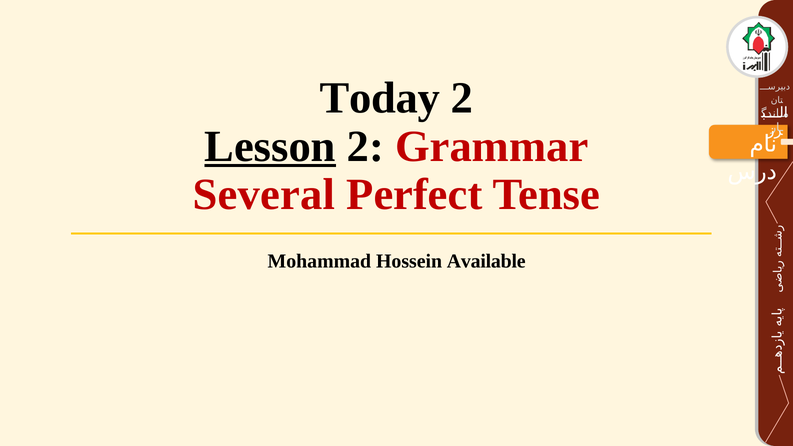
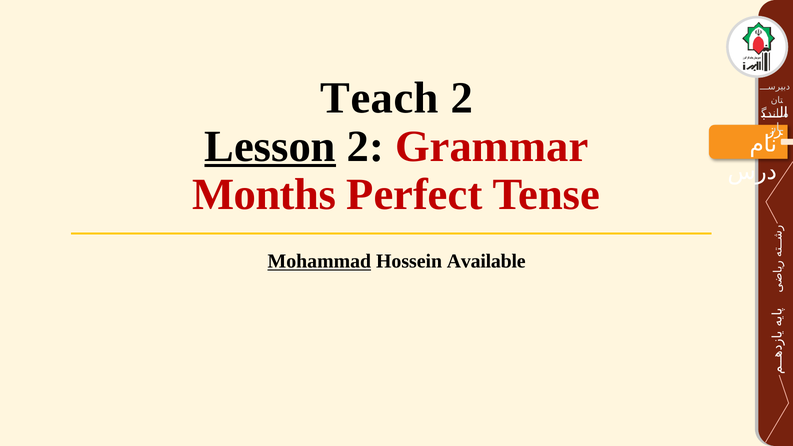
Today: Today -> Teach
Several: Several -> Months
Mohammad underline: none -> present
